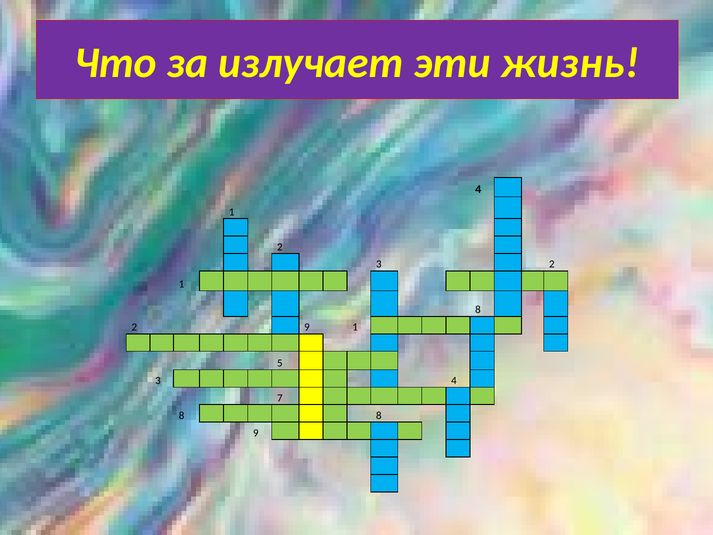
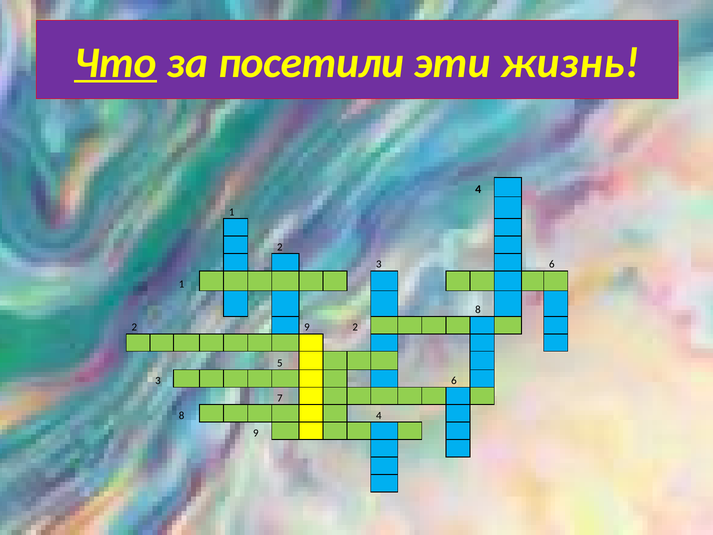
Что underline: none -> present
излучает: излучает -> посетили
2 at (552, 264): 2 -> 6
9 1: 1 -> 2
4 at (454, 380): 4 -> 6
8 8: 8 -> 4
